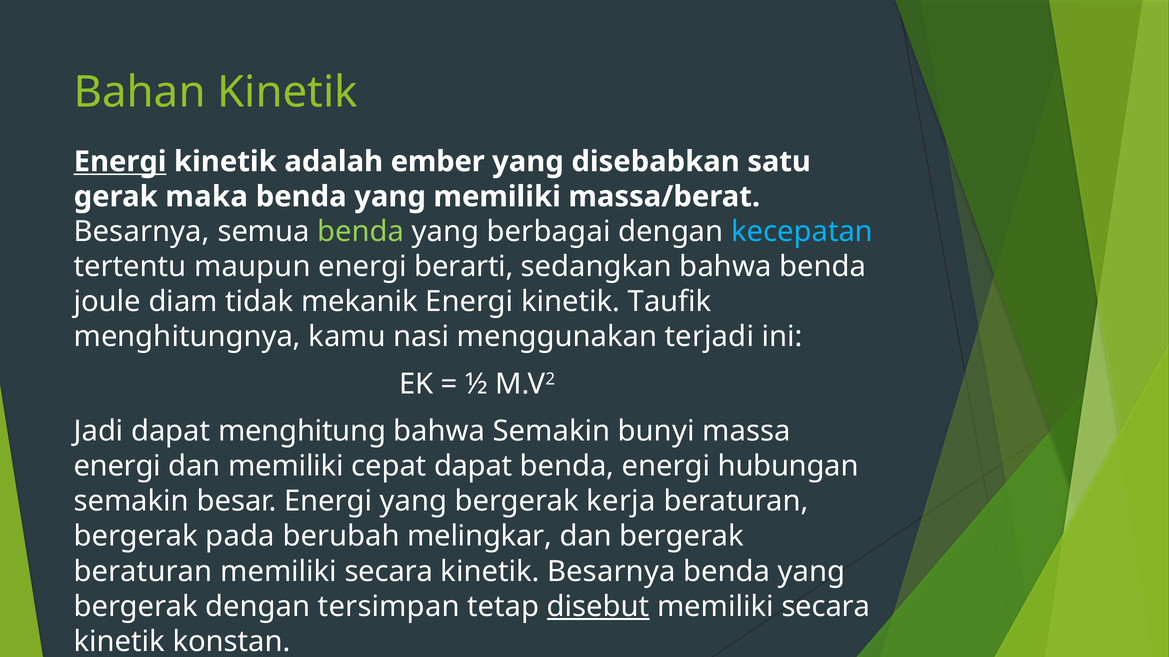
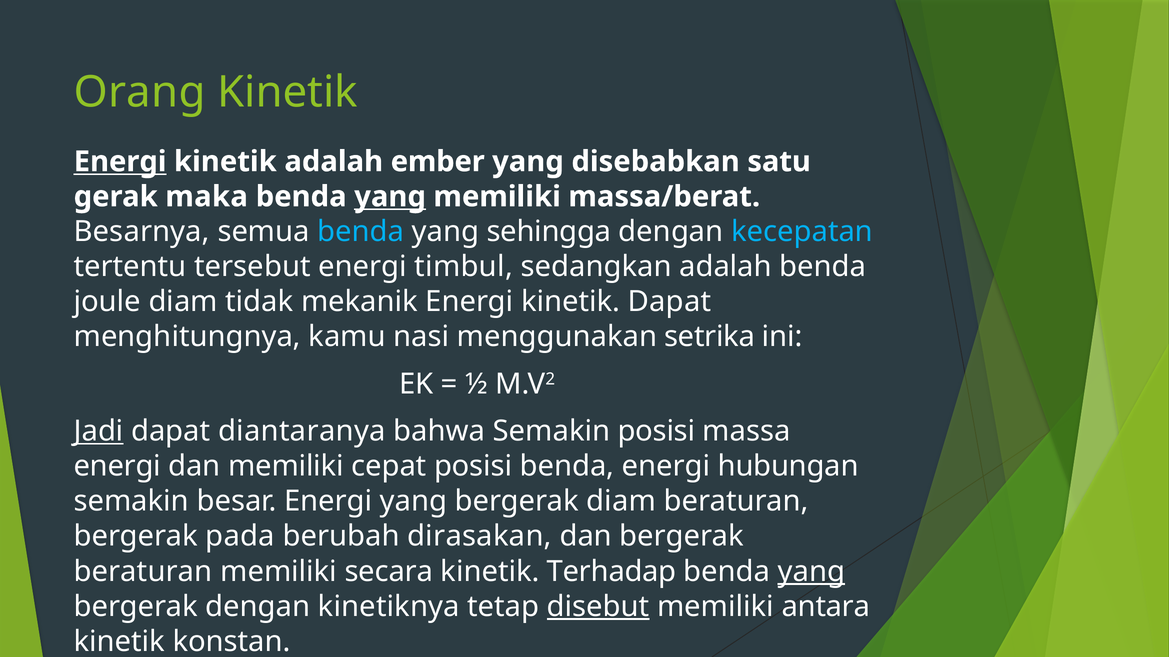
Bahan: Bahan -> Orang
yang at (390, 197) underline: none -> present
benda at (361, 232) colour: light green -> light blue
berbagai: berbagai -> sehingga
maupun: maupun -> tersebut
berarti: berarti -> timbul
sedangkan bahwa: bahwa -> adalah
kinetik Taufik: Taufik -> Dapat
terjadi: terjadi -> setrika
Jadi underline: none -> present
menghitung: menghitung -> diantaranya
Semakin bunyi: bunyi -> posisi
cepat dapat: dapat -> posisi
bergerak kerja: kerja -> diam
melingkar: melingkar -> dirasakan
kinetik Besarnya: Besarnya -> Terhadap
yang at (811, 572) underline: none -> present
tersimpan: tersimpan -> kinetiknya
secara at (826, 607): secara -> antara
